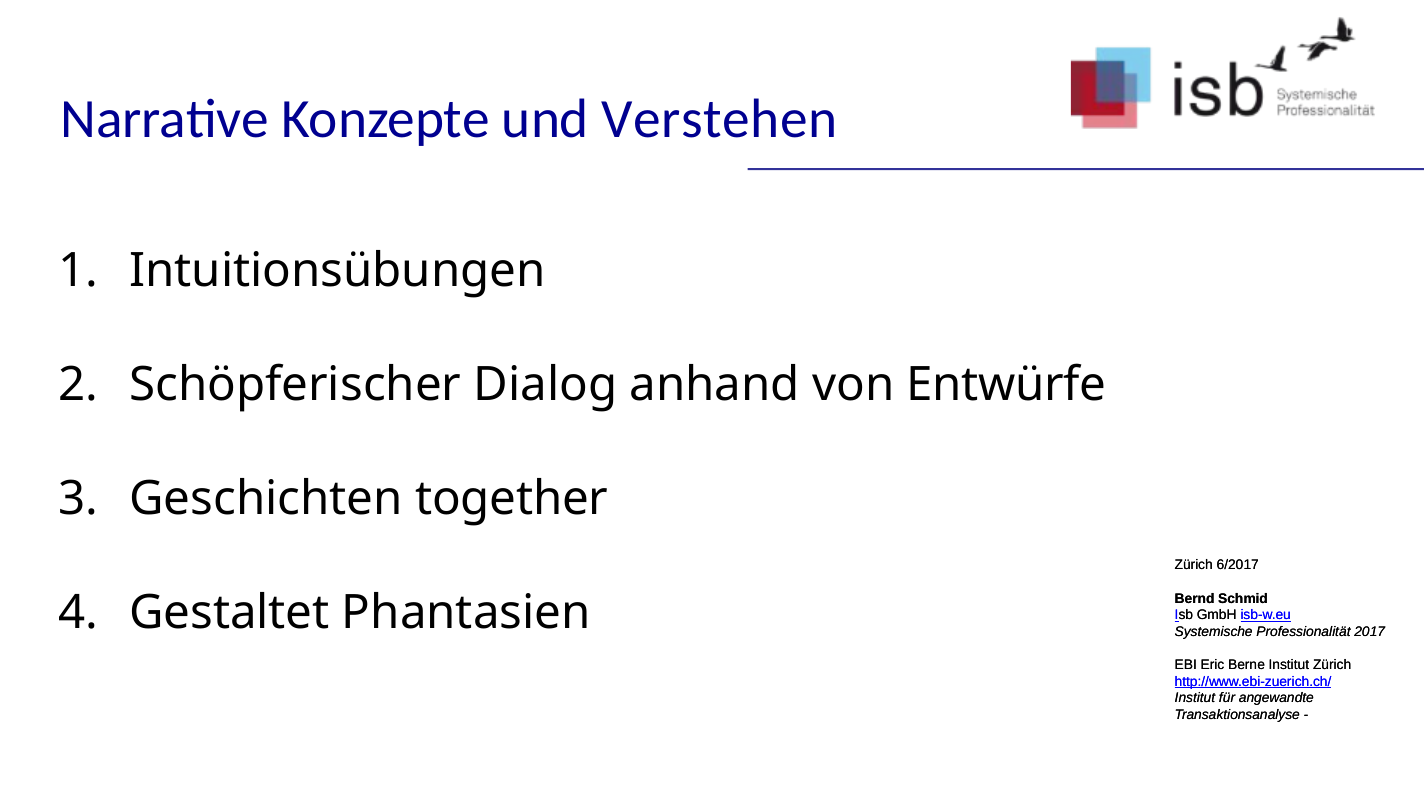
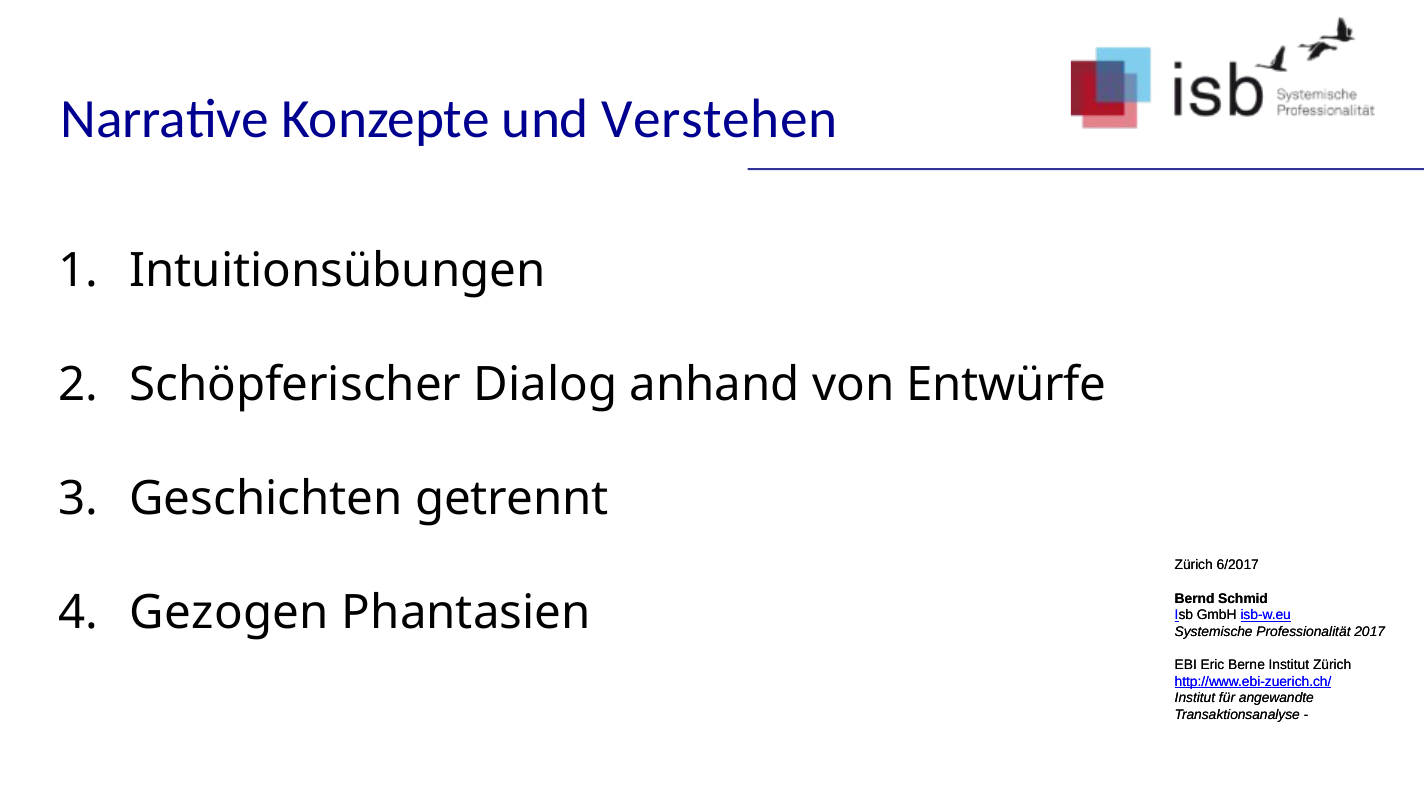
together: together -> getrennt
Gestaltet: Gestaltet -> Gezogen
